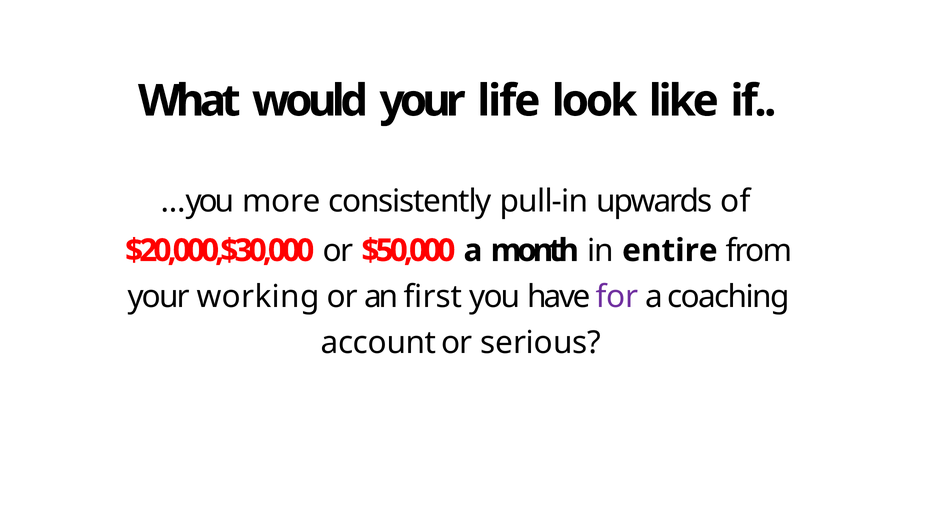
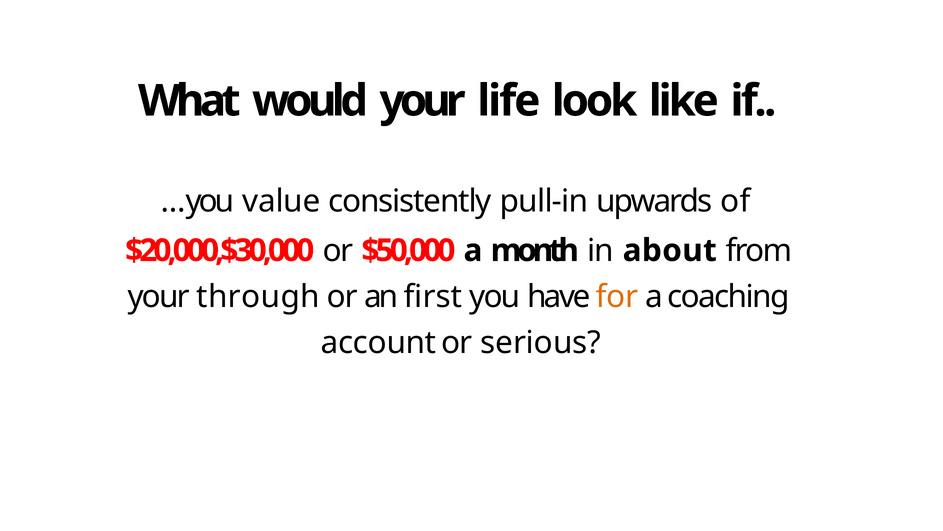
more: more -> value
entire: entire -> about
working: working -> through
for colour: purple -> orange
